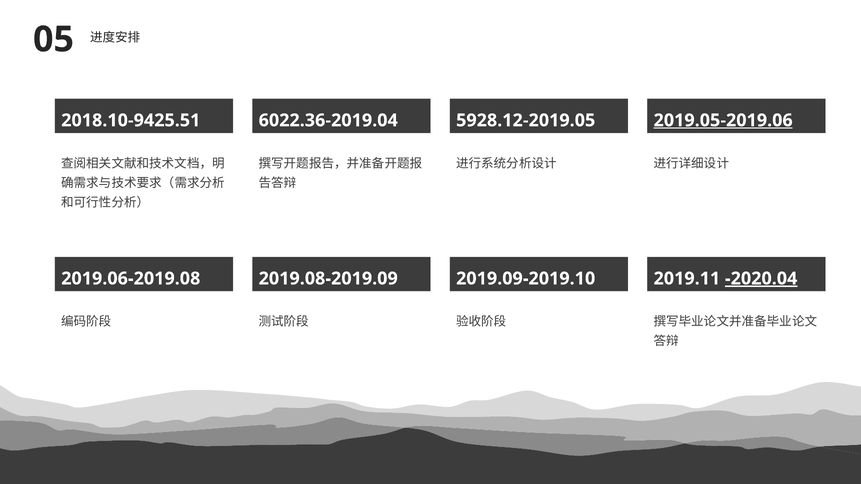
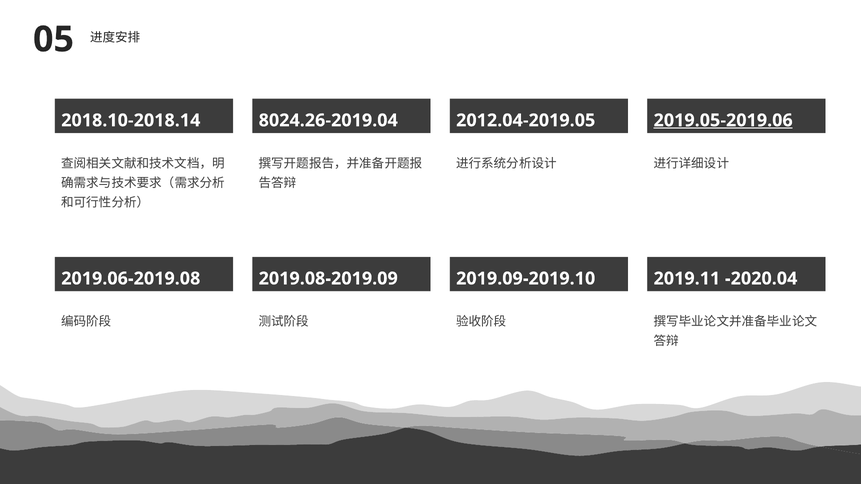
2018.10-9425.51: 2018.10-9425.51 -> 2018.10-2018.14
6022.36-2019.04: 6022.36-2019.04 -> 8024.26-2019.04
5928.12-2019.05: 5928.12-2019.05 -> 2012.04-2019.05
-2020.04 underline: present -> none
